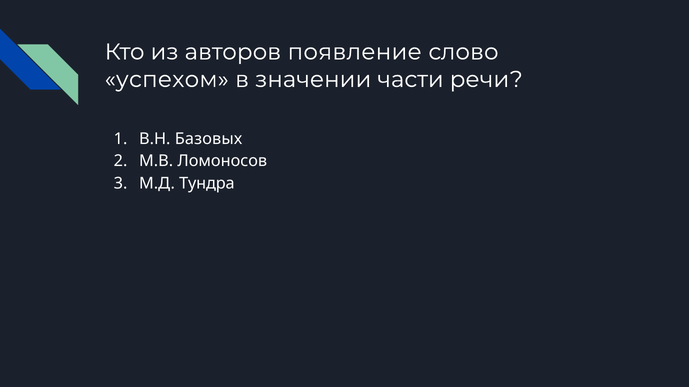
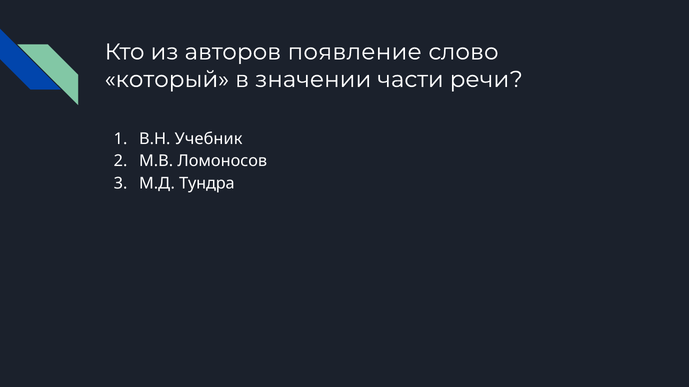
успехом: успехом -> который
Базовых: Базовых -> Учебник
